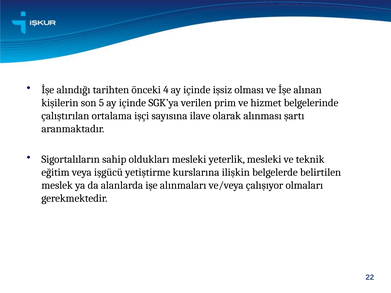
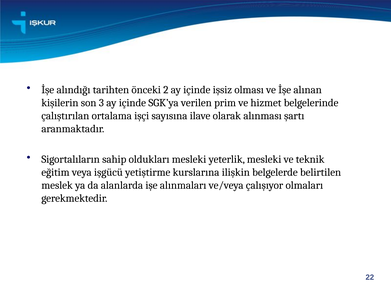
4: 4 -> 2
5: 5 -> 3
